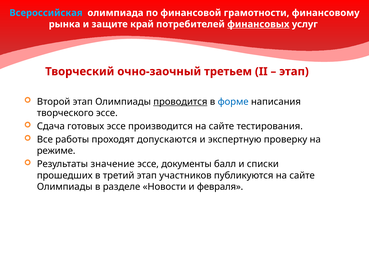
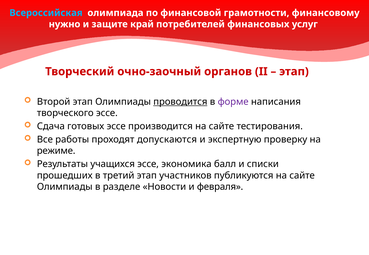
рынка: рынка -> нужно
финансовых underline: present -> none
третьем: третьем -> органов
форме colour: blue -> purple
значение: значение -> учащихся
документы: документы -> экономика
